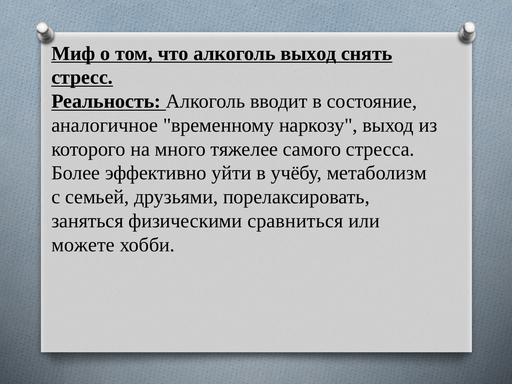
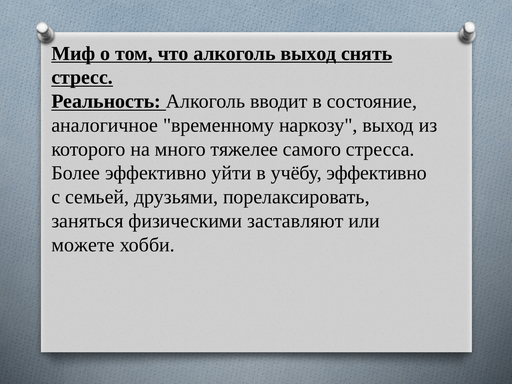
учёбу метаболизм: метаболизм -> эффективно
сравниться: сравниться -> заставляют
